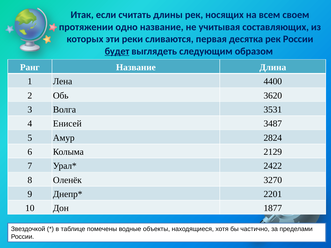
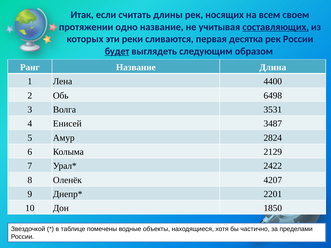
составляющих underline: none -> present
3620: 3620 -> 6498
3270: 3270 -> 4207
1877: 1877 -> 1850
